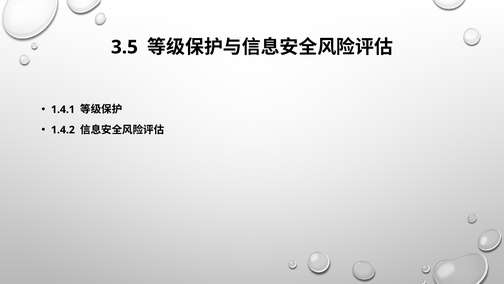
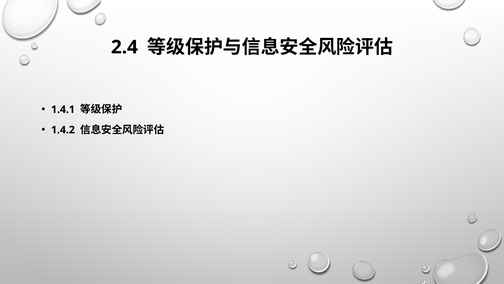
3.5: 3.5 -> 2.4
